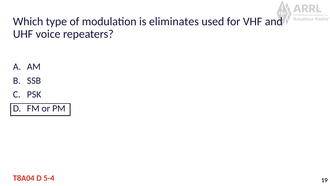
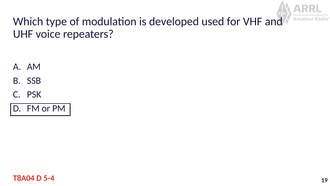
eliminates: eliminates -> developed
